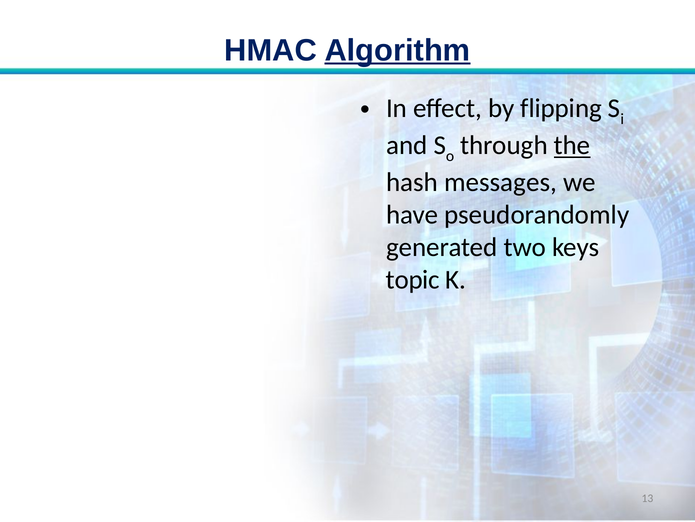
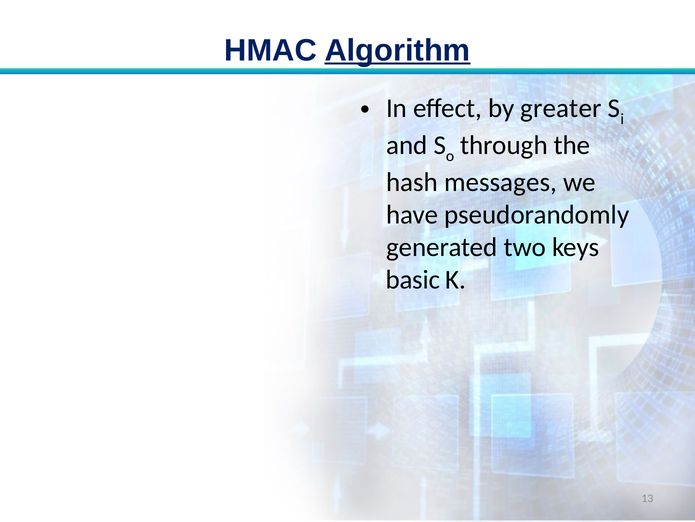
flipping: flipping -> greater
the underline: present -> none
topic: topic -> basic
